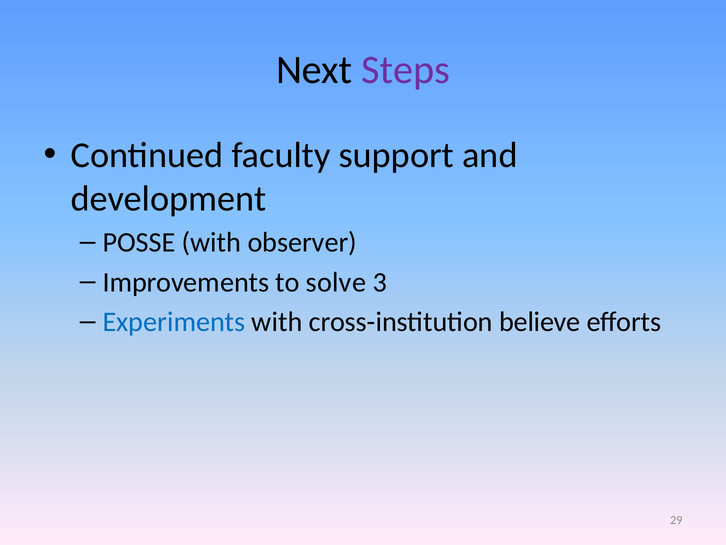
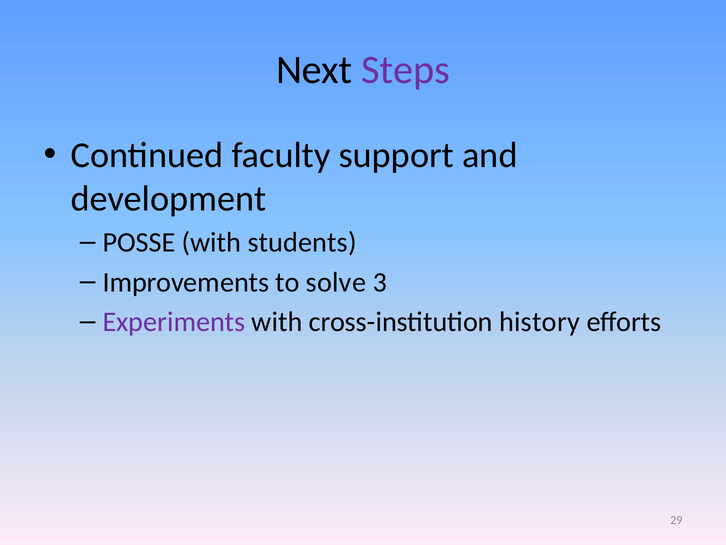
observer: observer -> students
Experiments colour: blue -> purple
believe: believe -> history
